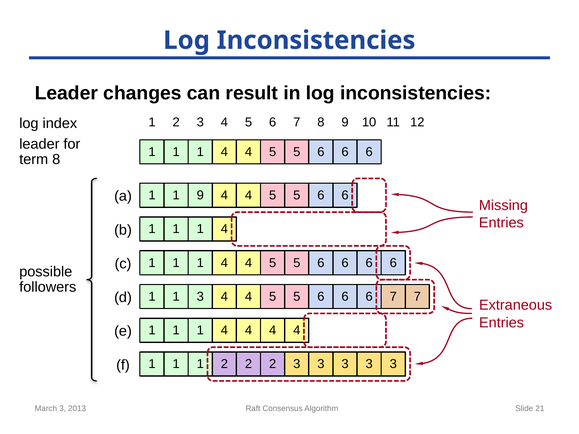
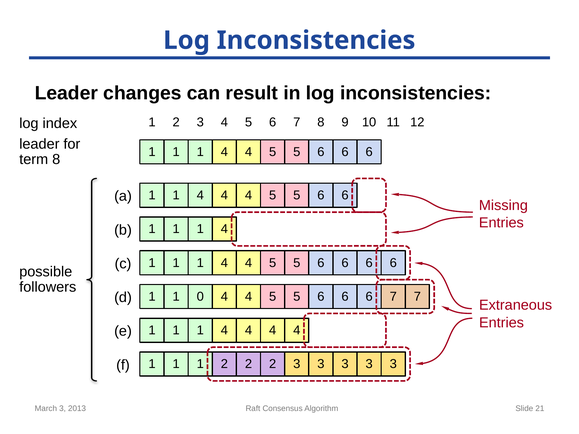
9 at (200, 195): 9 -> 4
1 3: 3 -> 0
